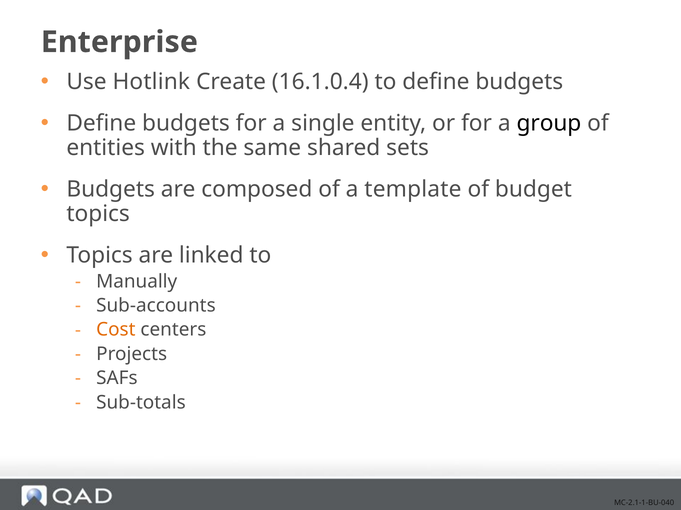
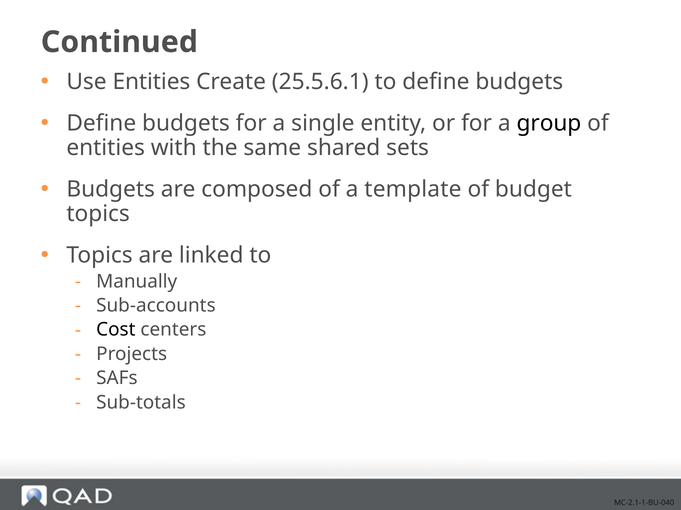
Enterprise: Enterprise -> Continued
Use Hotlink: Hotlink -> Entities
16.1.0.4: 16.1.0.4 -> 25.5.6.1
Cost colour: orange -> black
